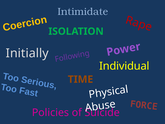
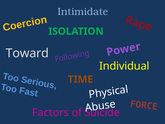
Initially: Initially -> Toward
Policies: Policies -> Factors
